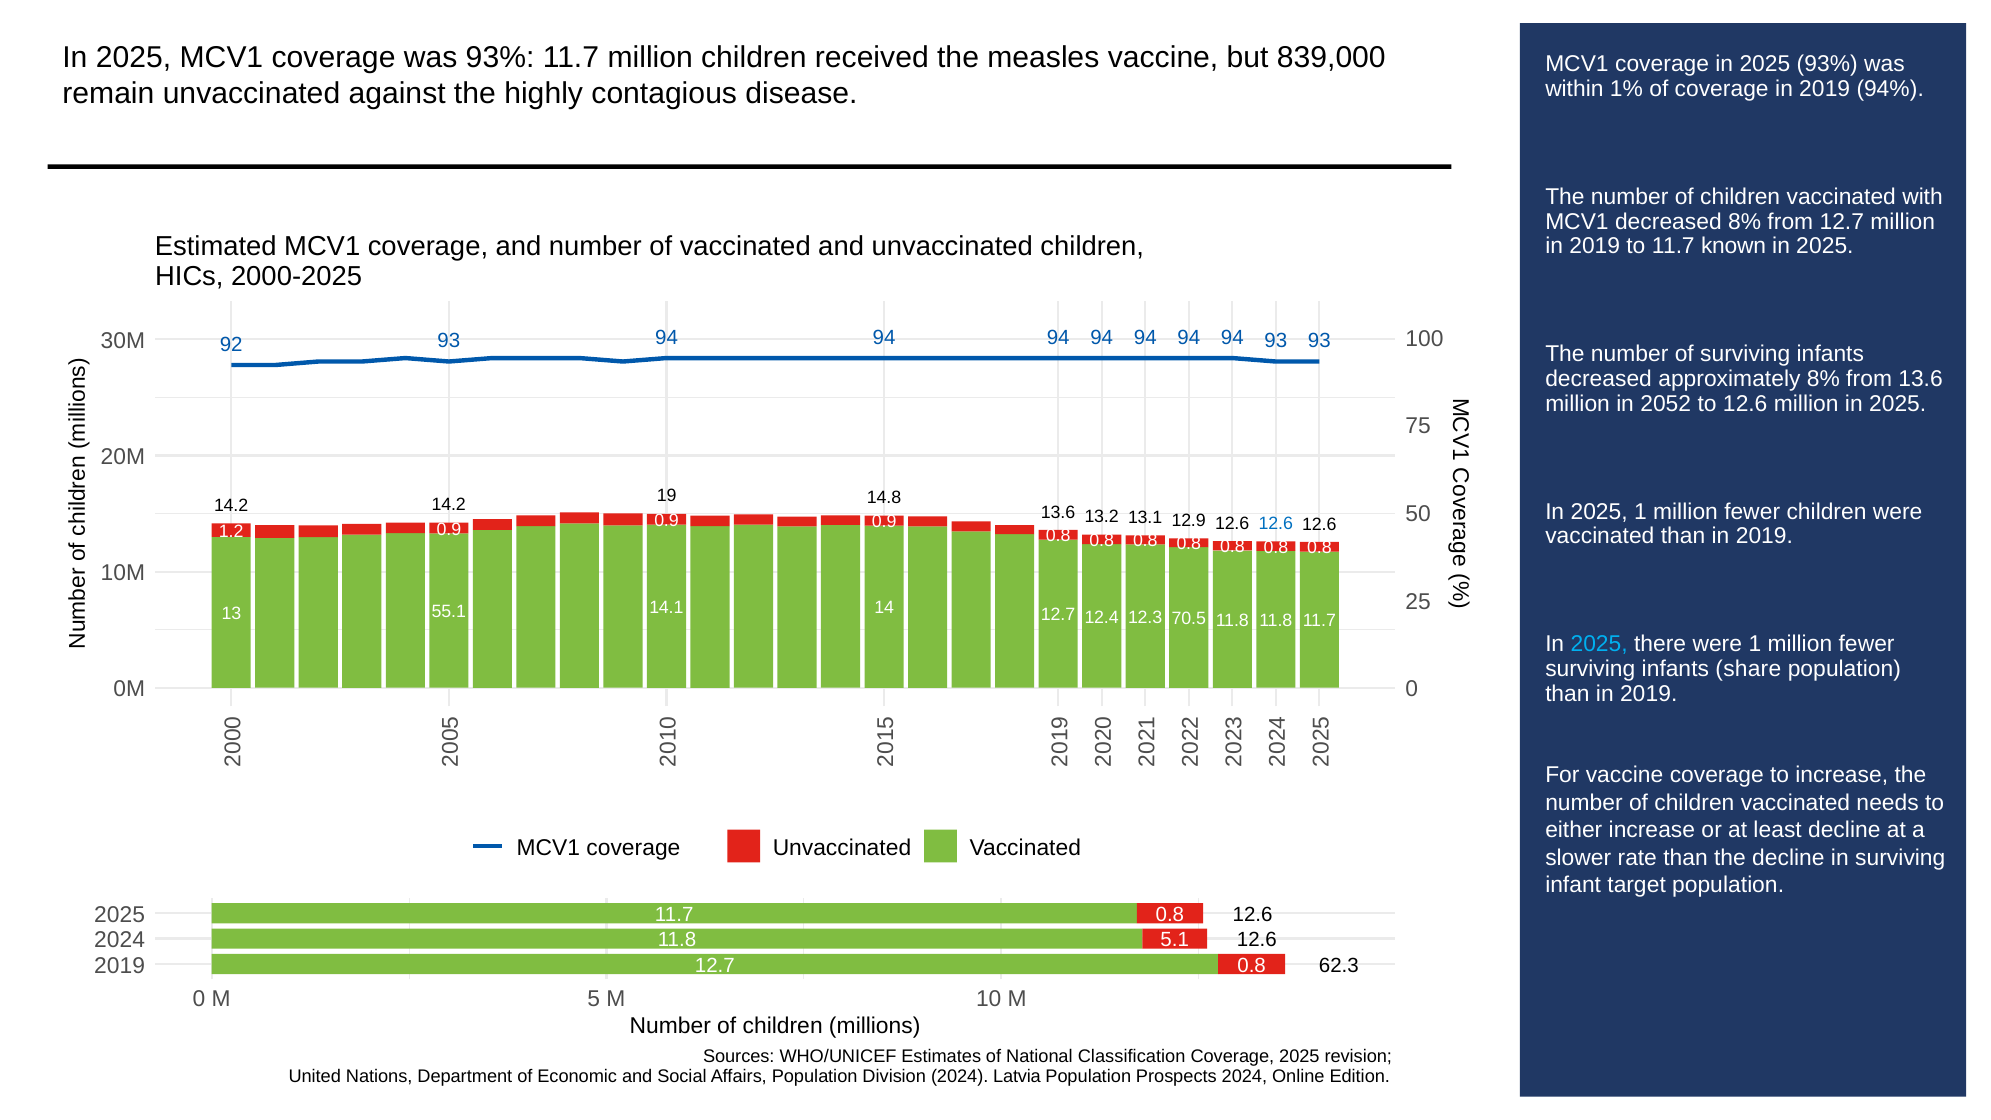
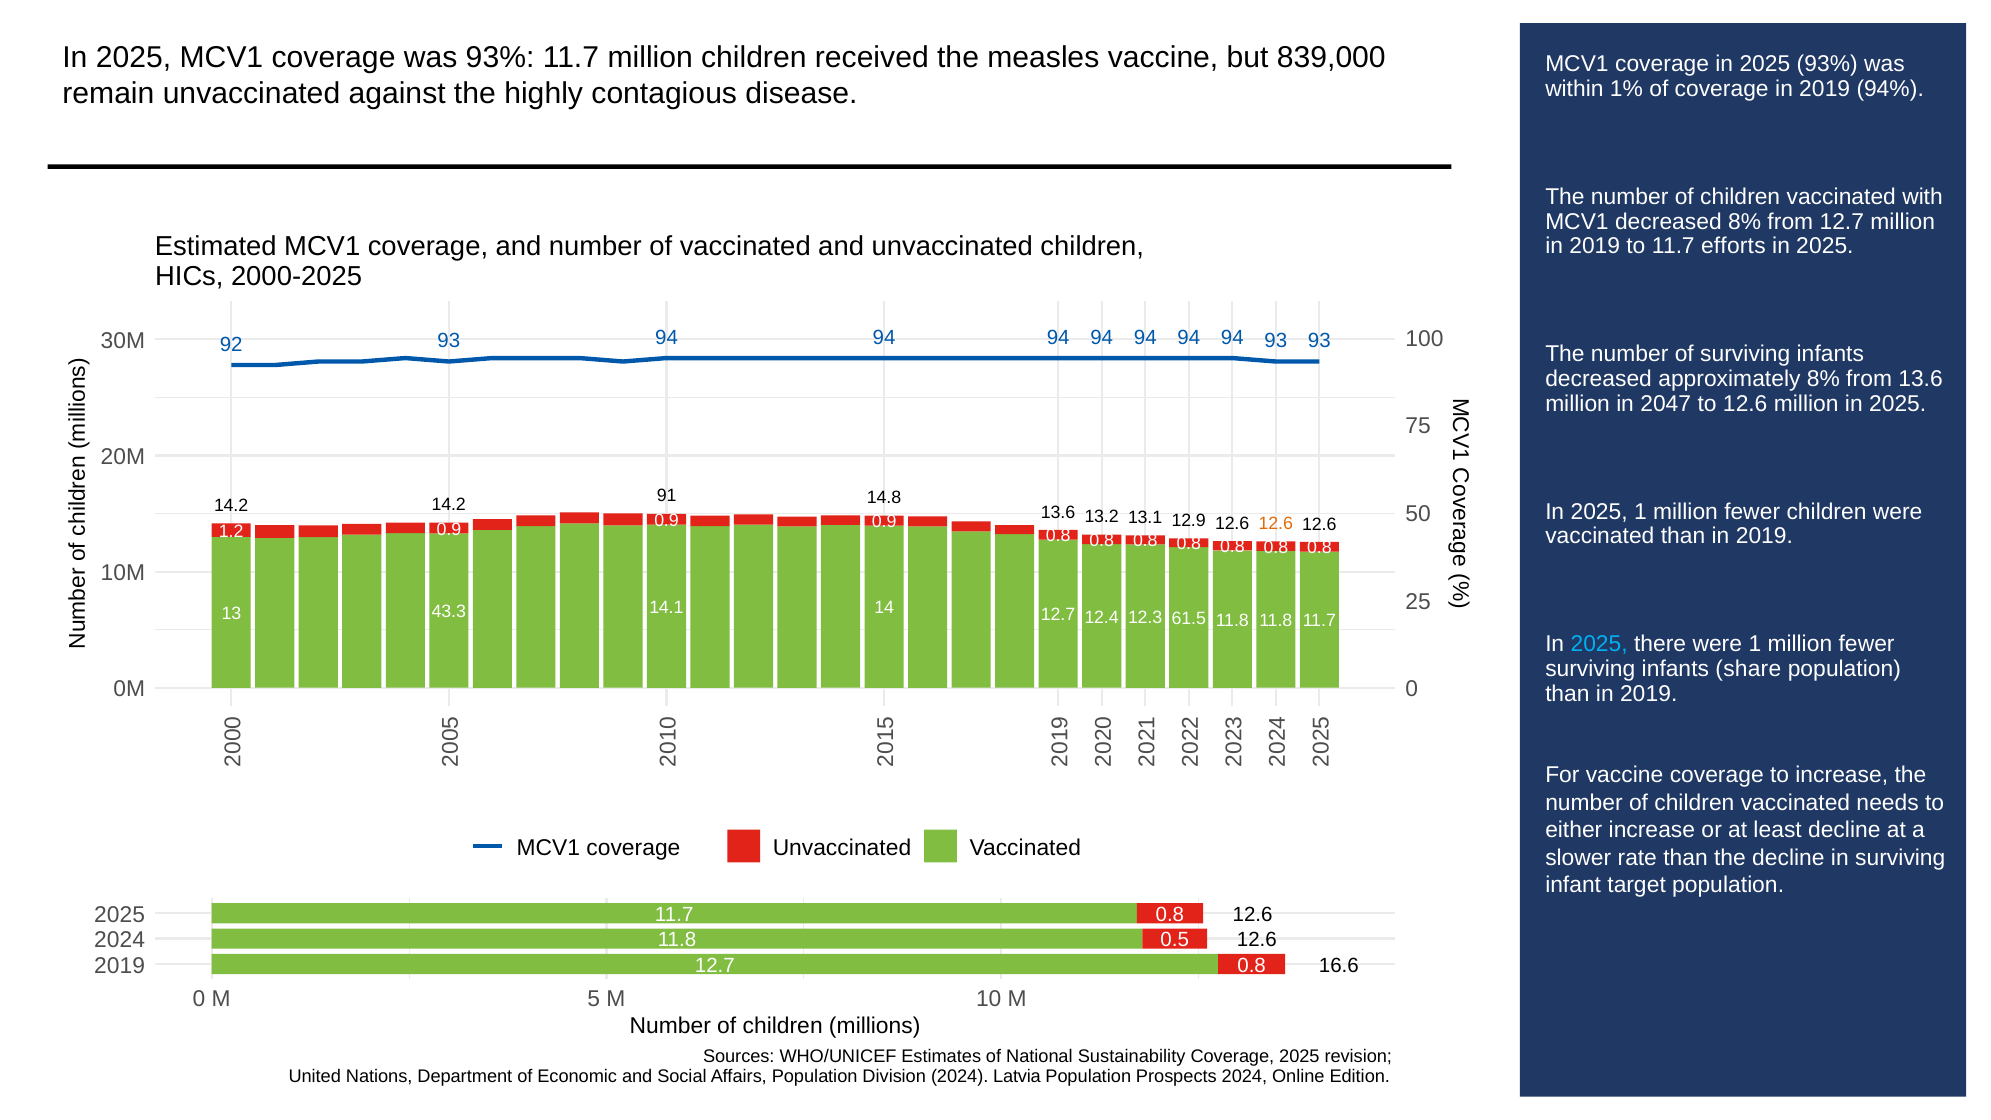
known: known -> efforts
2052: 2052 -> 2047
19: 19 -> 91
12.6 at (1276, 524) colour: blue -> orange
55.1: 55.1 -> 43.3
70.5: 70.5 -> 61.5
5.1: 5.1 -> 0.5
62.3: 62.3 -> 16.6
Classification: Classification -> Sustainability
